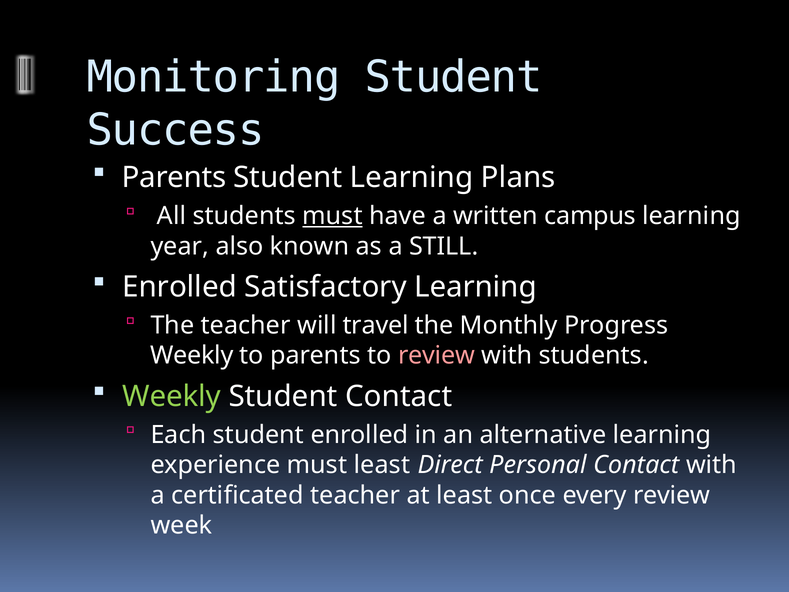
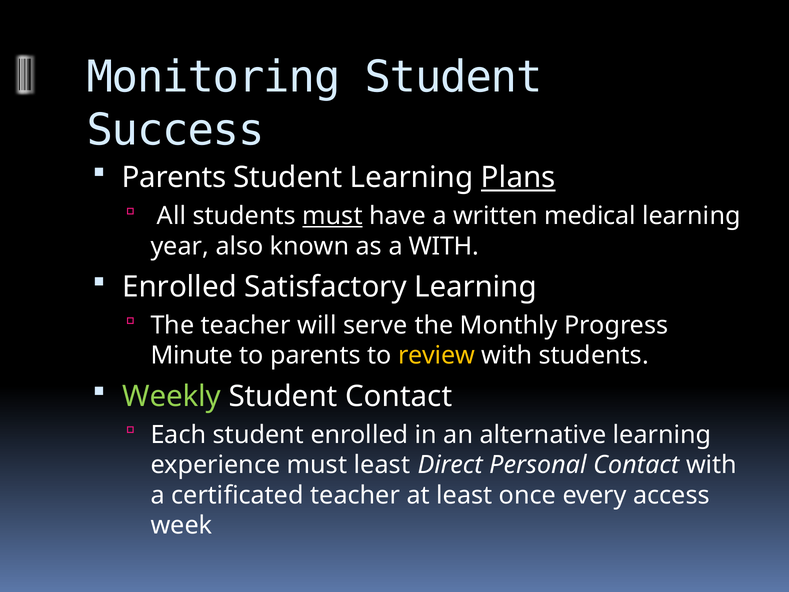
Plans underline: none -> present
campus: campus -> medical
a STILL: STILL -> WITH
travel: travel -> serve
Weekly at (192, 355): Weekly -> Minute
review at (437, 355) colour: pink -> yellow
every review: review -> access
